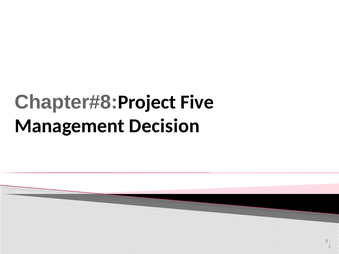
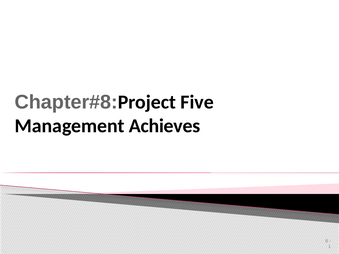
Decision: Decision -> Achieves
